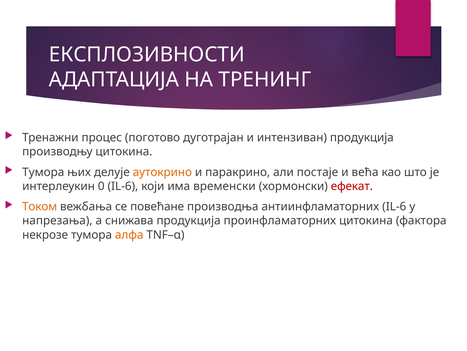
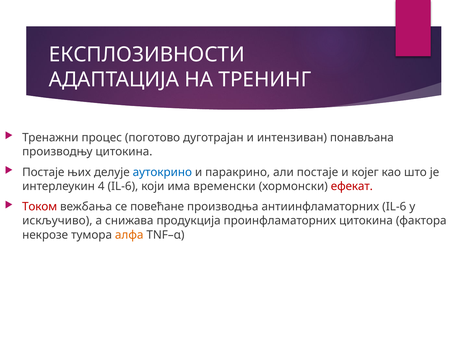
интензиван продукција: продукција -> понављана
Тумора at (43, 172): Тумора -> Постаје
аутокрино colour: orange -> blue
већа: већа -> којег
0: 0 -> 4
Током colour: orange -> red
напрезања: напрезања -> искључиво
